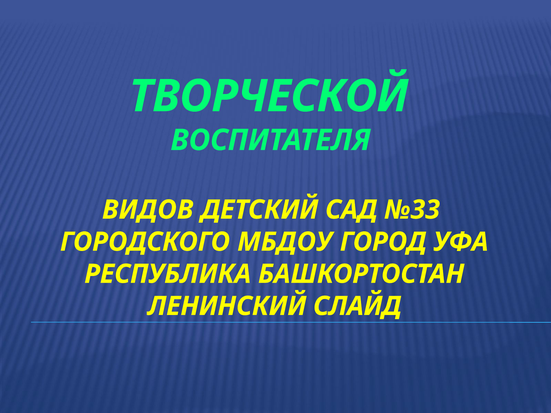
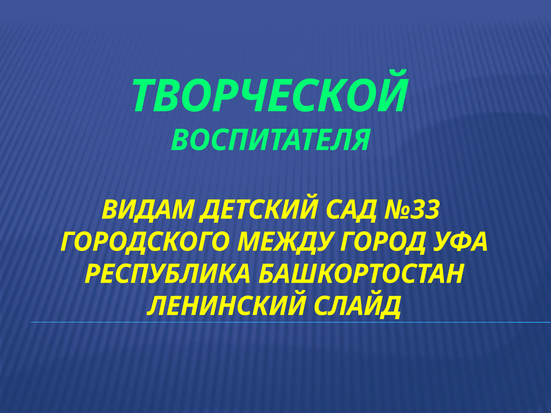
ВИДОВ: ВИДОВ -> ВИДАМ
МБДОУ: МБДОУ -> МЕЖДУ
